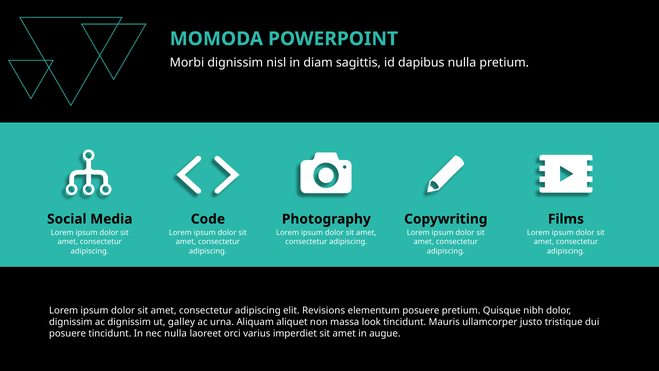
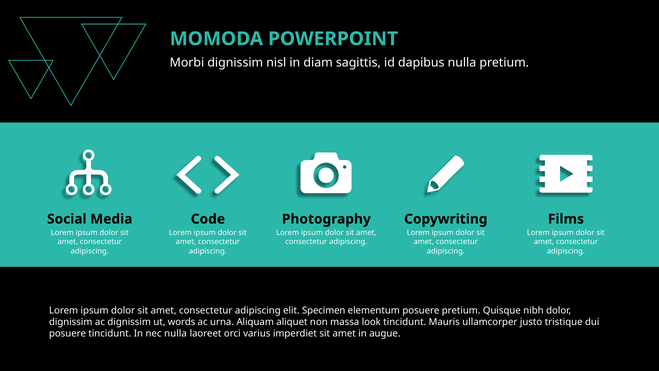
Revisions: Revisions -> Specimen
galley: galley -> words
